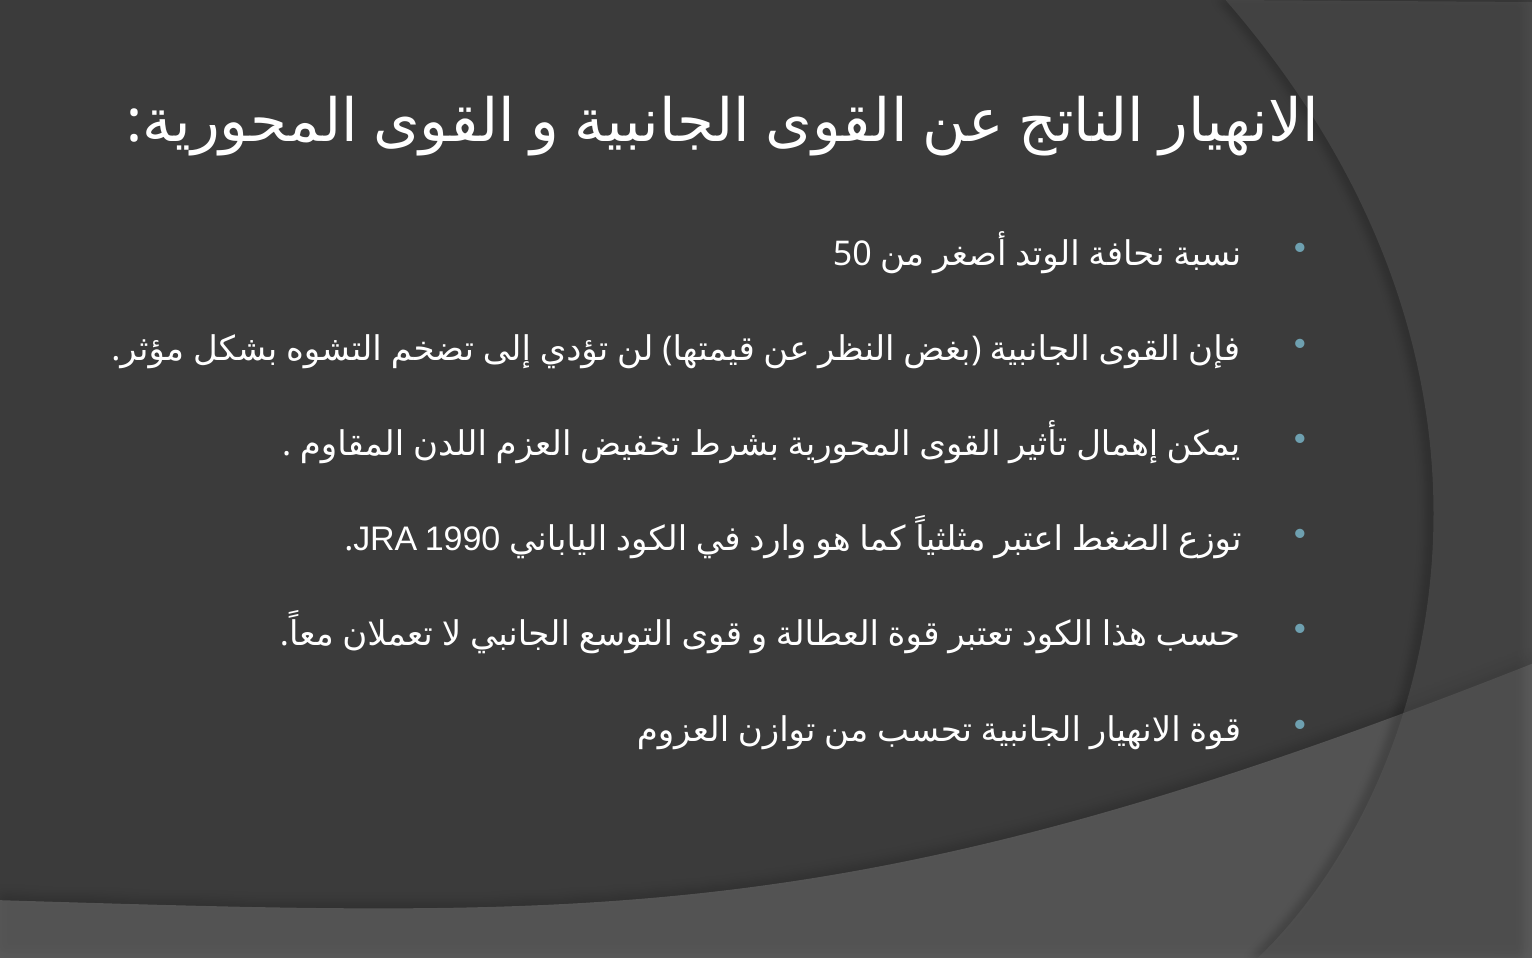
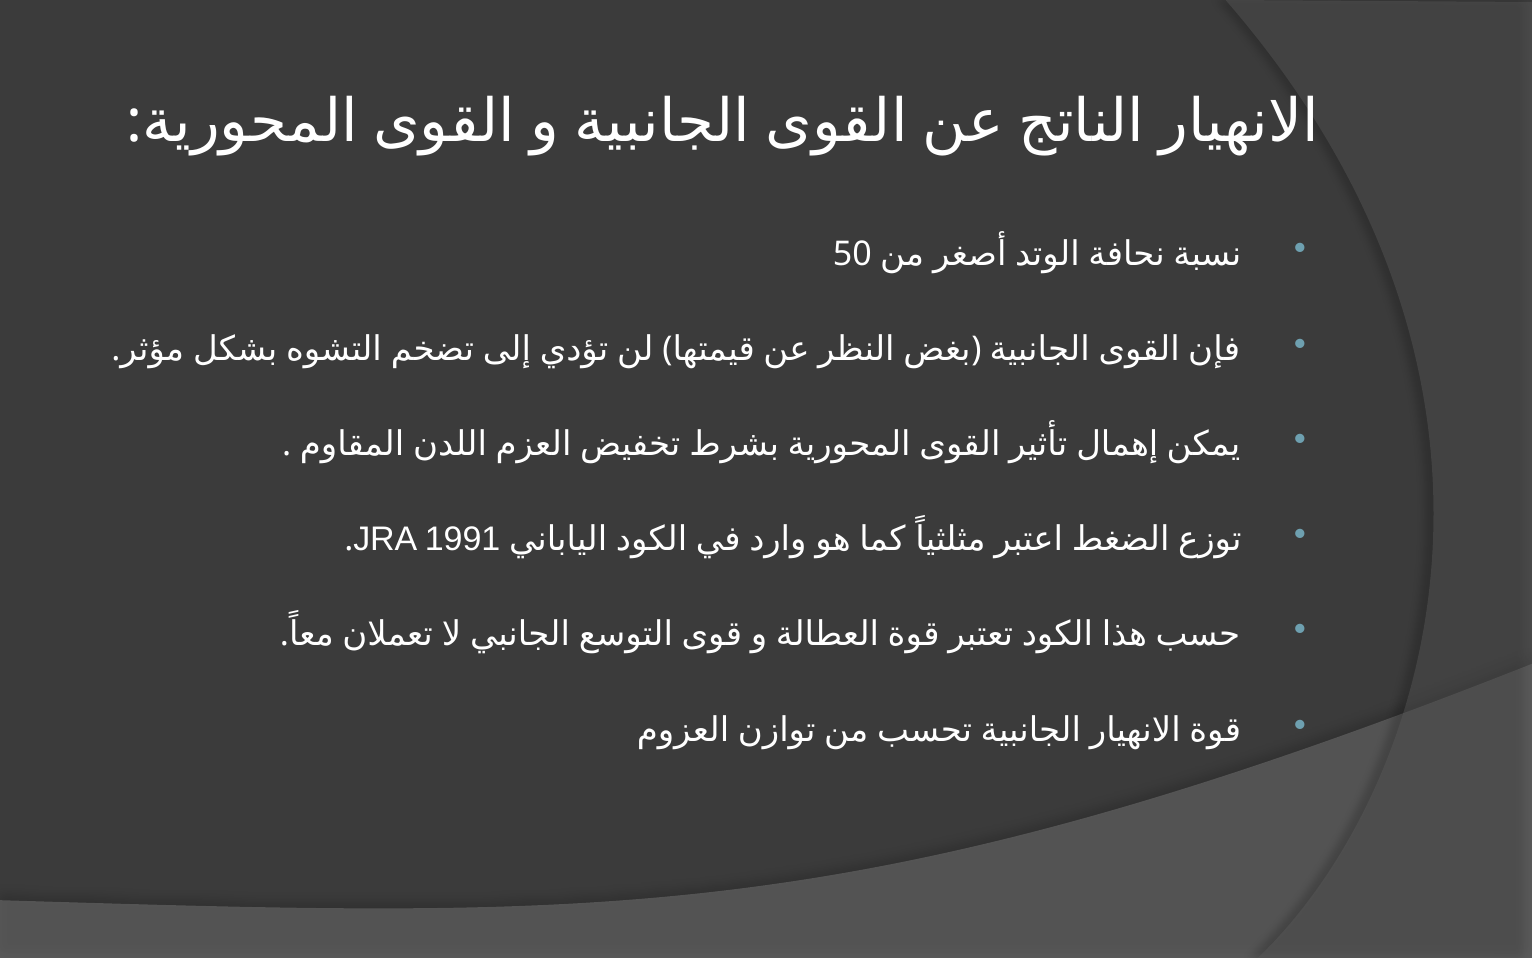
1990: 1990 -> 1991
